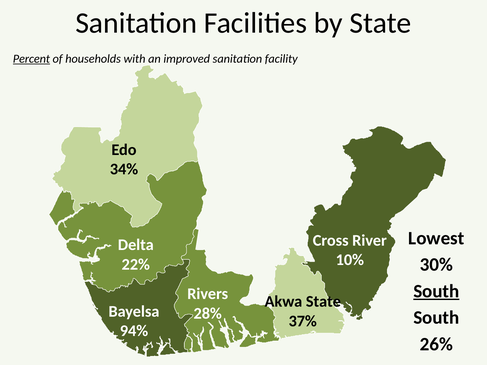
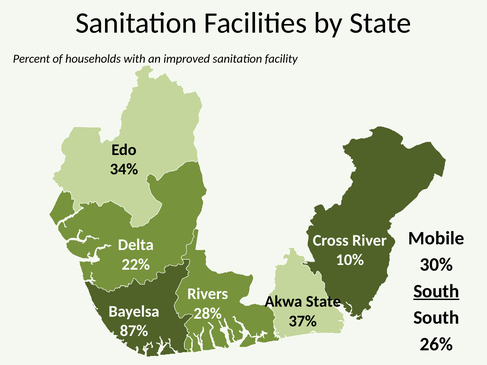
Percent underline: present -> none
Lowest: Lowest -> Mobile
94%: 94% -> 87%
